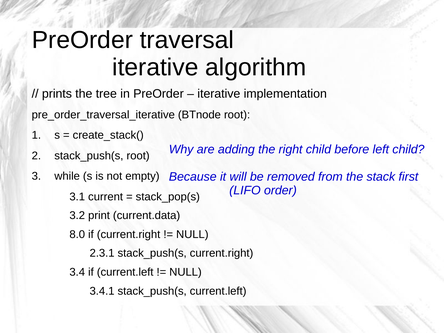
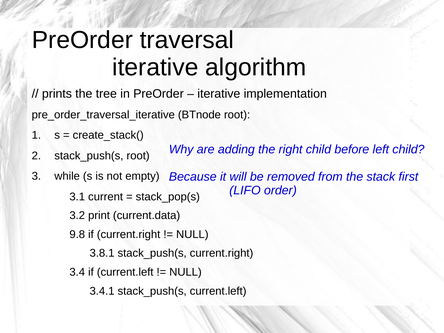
8.0: 8.0 -> 9.8
2.3.1: 2.3.1 -> 3.8.1
